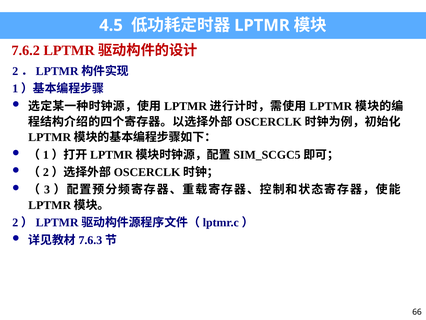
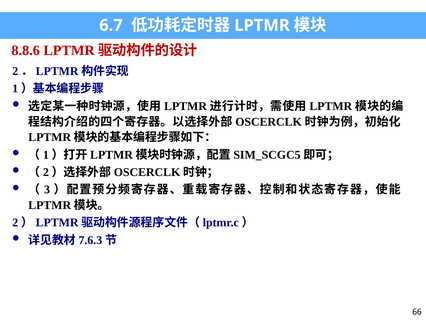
4.5: 4.5 -> 6.7
7.6.2: 7.6.2 -> 8.8.6
